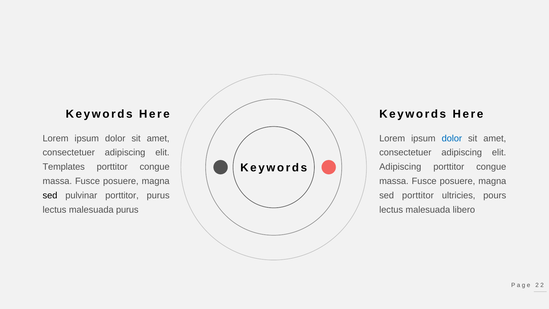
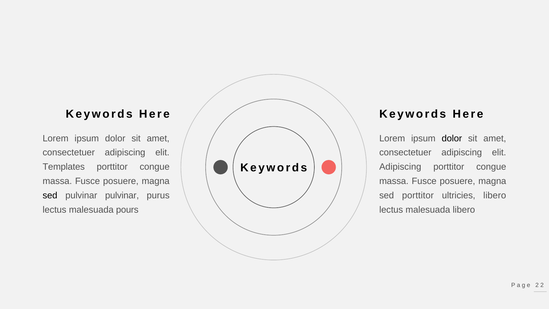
dolor at (452, 138) colour: blue -> black
pulvinar porttitor: porttitor -> pulvinar
ultricies pours: pours -> libero
malesuada purus: purus -> pours
